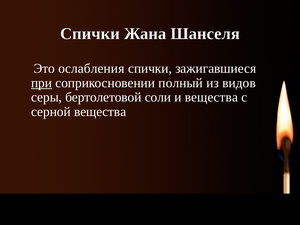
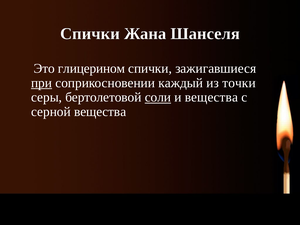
ослабления: ослабления -> глицерином
полный: полный -> каждый
видов: видов -> точки
соли underline: none -> present
